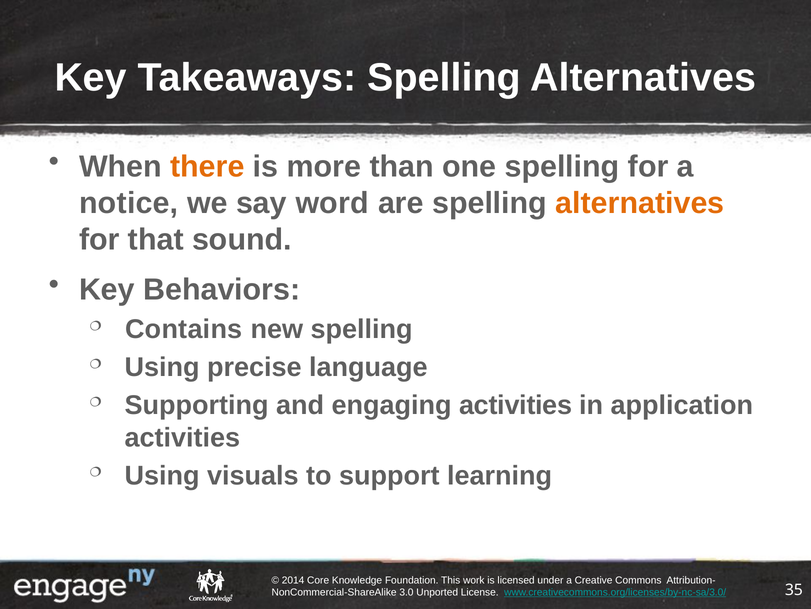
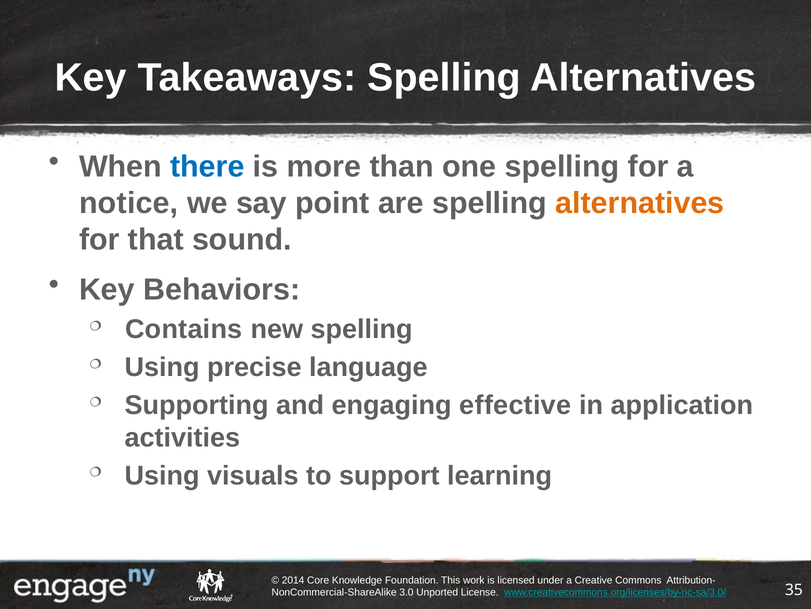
there colour: orange -> blue
word: word -> point
engaging activities: activities -> effective
